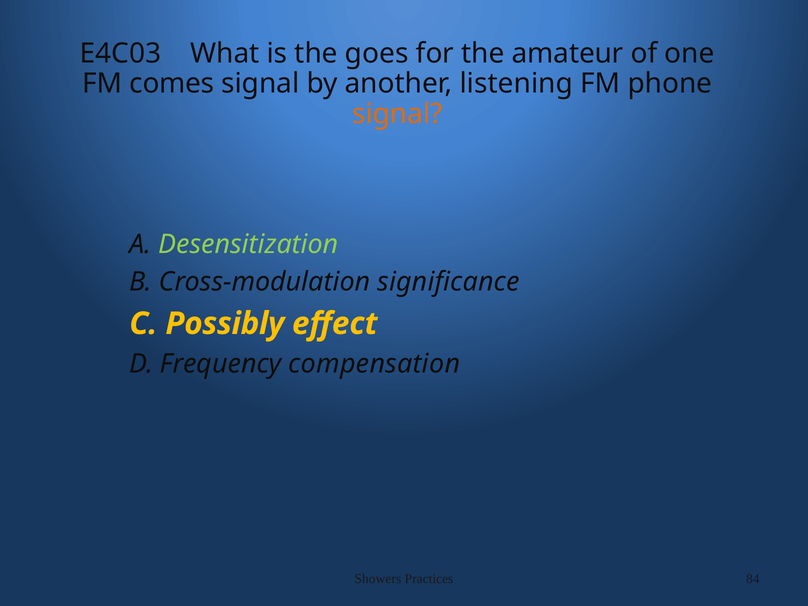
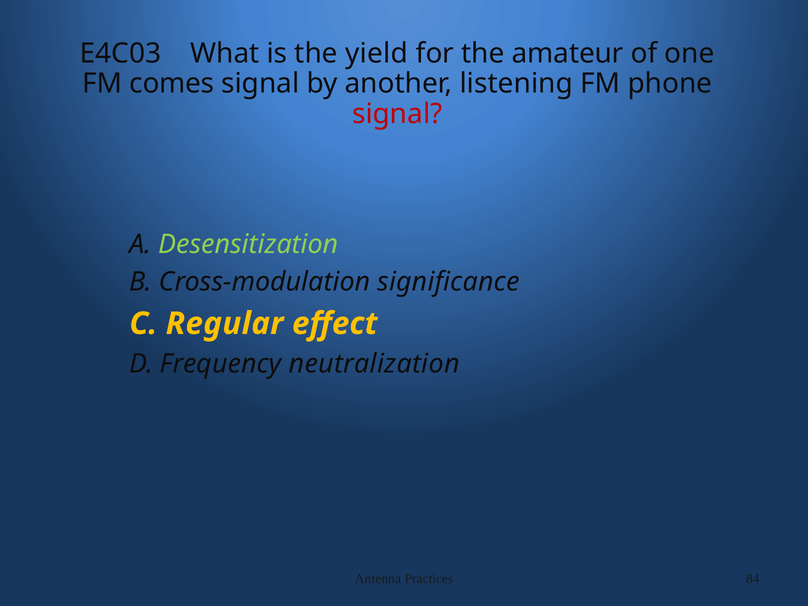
goes: goes -> yield
signal at (397, 114) colour: orange -> red
Possibly: Possibly -> Regular
compensation: compensation -> neutralization
Showers: Showers -> Antenna
